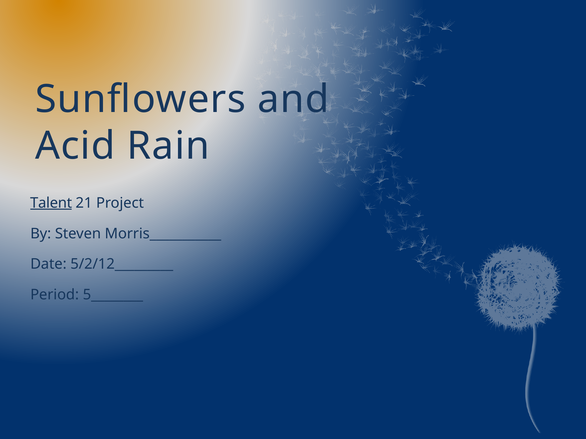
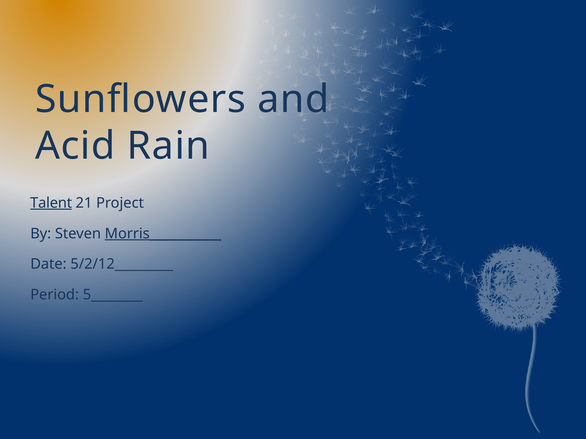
Morris___________ underline: none -> present
